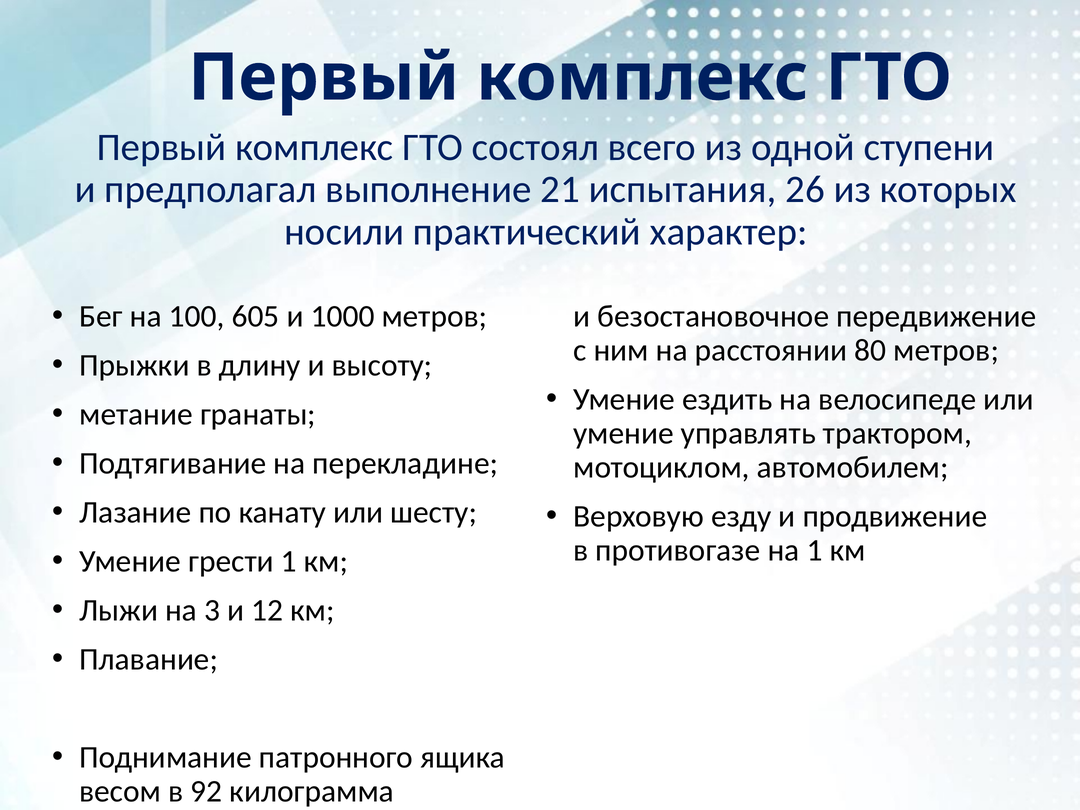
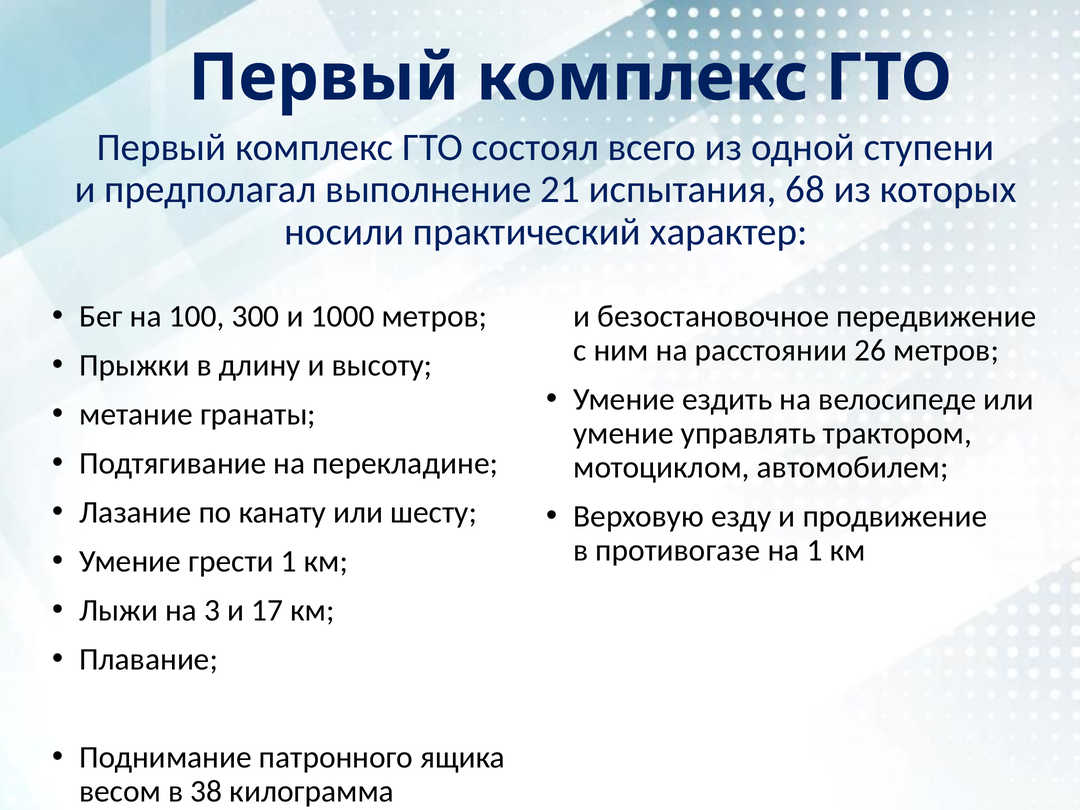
26: 26 -> 68
605: 605 -> 300
80: 80 -> 26
12: 12 -> 17
92: 92 -> 38
